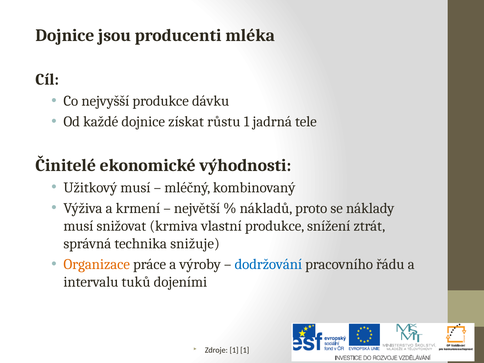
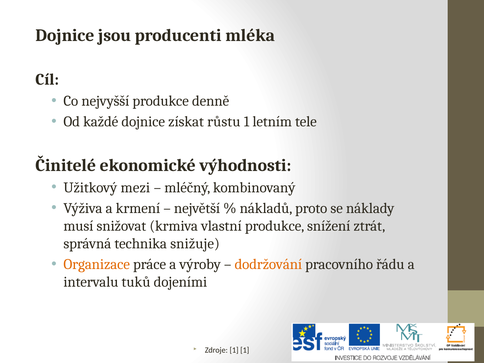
dávku: dávku -> denně
jadrná: jadrná -> letním
Užitkový musí: musí -> mezi
dodržování colour: blue -> orange
